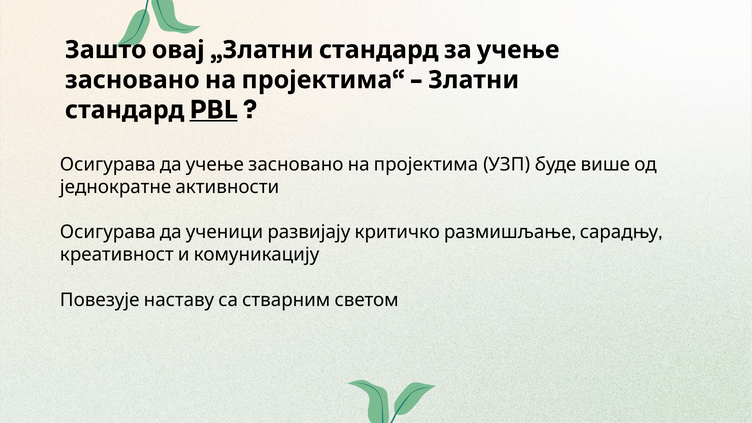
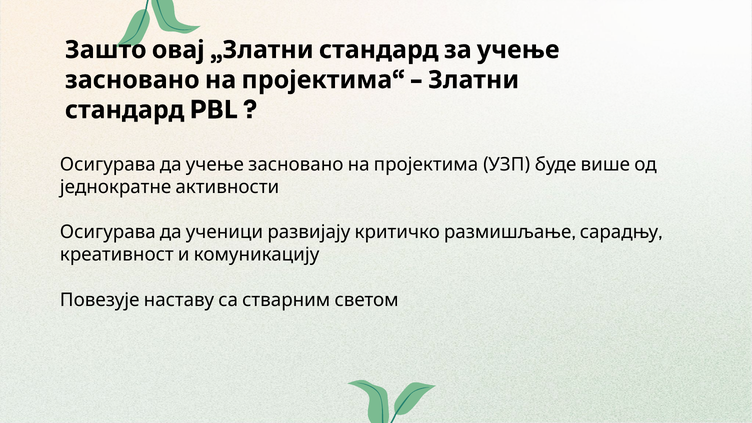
PBL underline: present -> none
